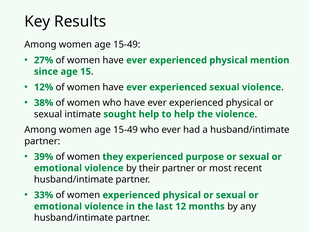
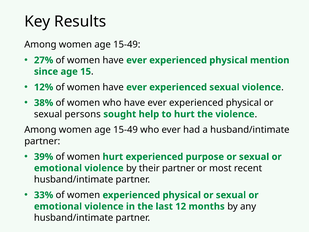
intimate: intimate -> persons
to help: help -> hurt
women they: they -> hurt
